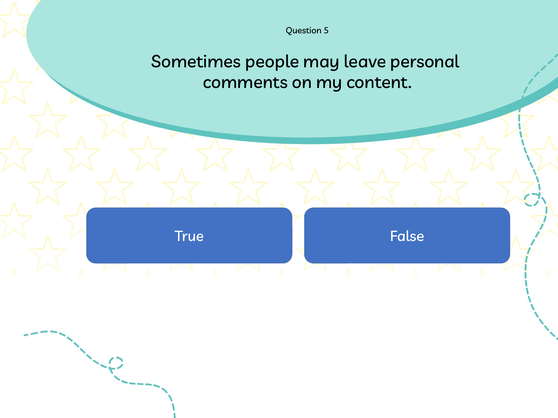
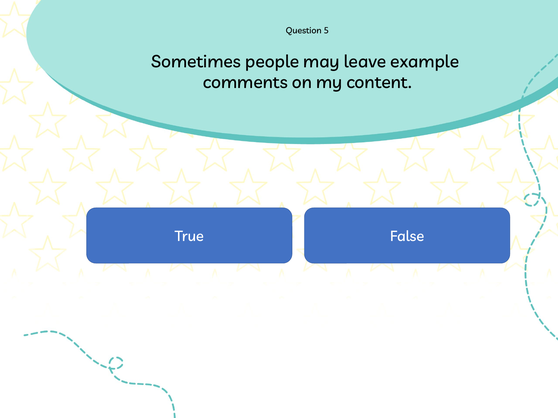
personal: personal -> example
